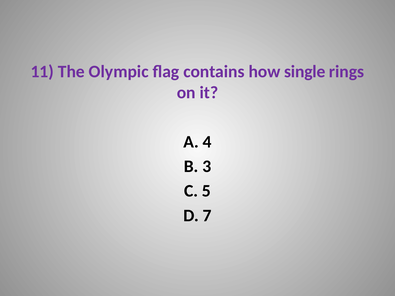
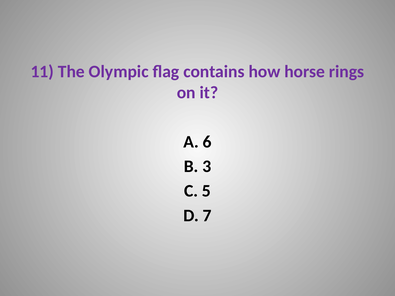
single: single -> horse
4: 4 -> 6
